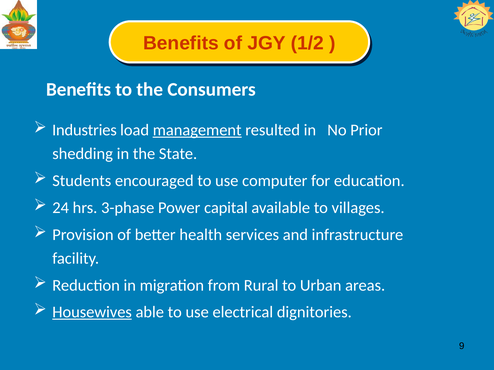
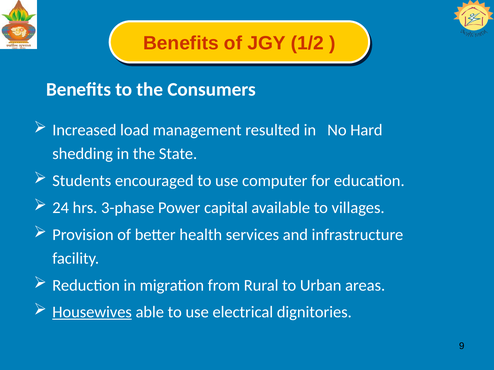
Industries: Industries -> Increased
management underline: present -> none
Prior: Prior -> Hard
